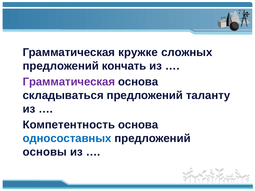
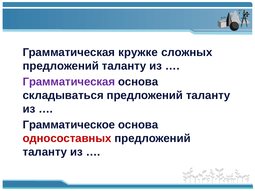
кончать at (124, 66): кончать -> таланту
Компетентность: Компетентность -> Грамматическое
односоставных colour: blue -> red
основы at (45, 152): основы -> таланту
